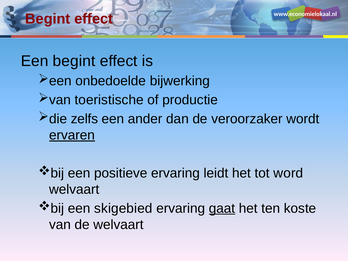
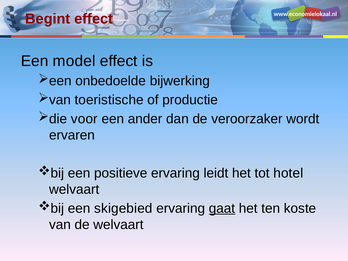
Een begint: begint -> model
zelfs: zelfs -> voor
ervaren underline: present -> none
word: word -> hotel
